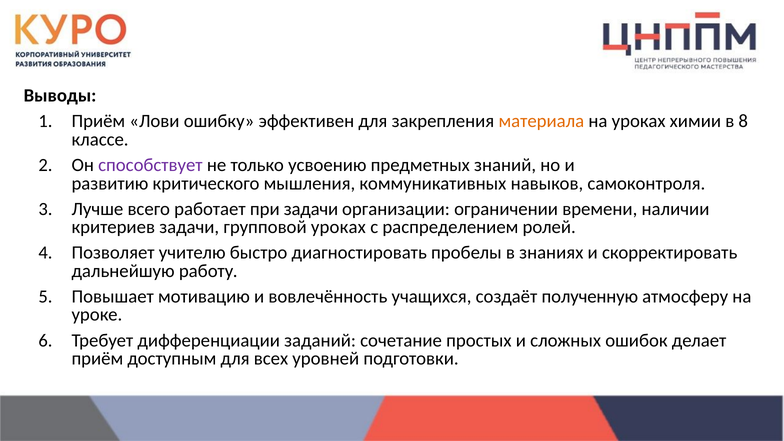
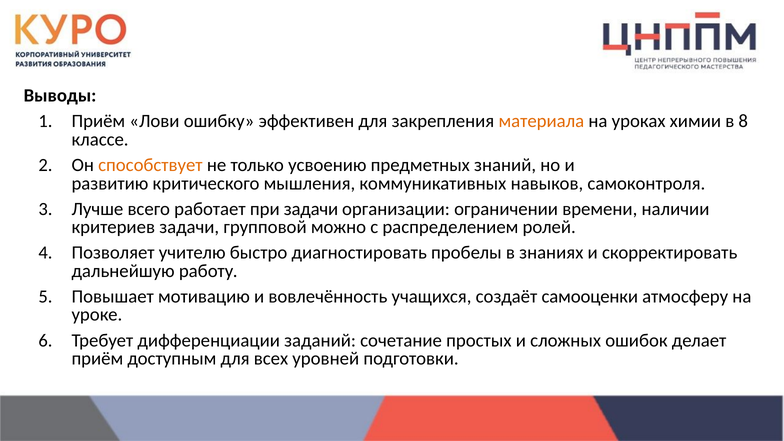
способствует colour: purple -> orange
групповой уроках: уроках -> можно
полученную: полученную -> самооценки
